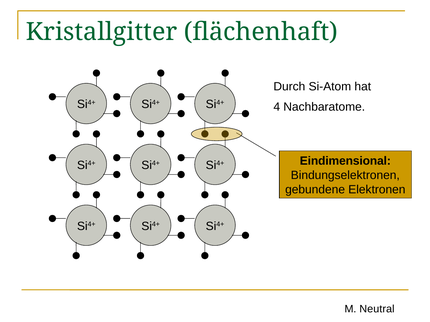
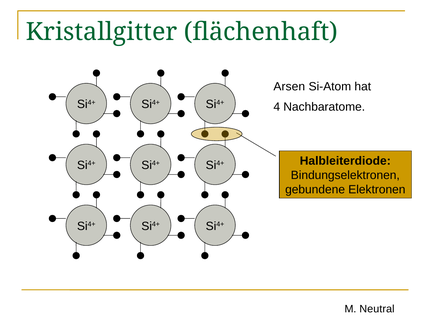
Durch: Durch -> Arsen
Eindimensional: Eindimensional -> Halbleiterdiode
